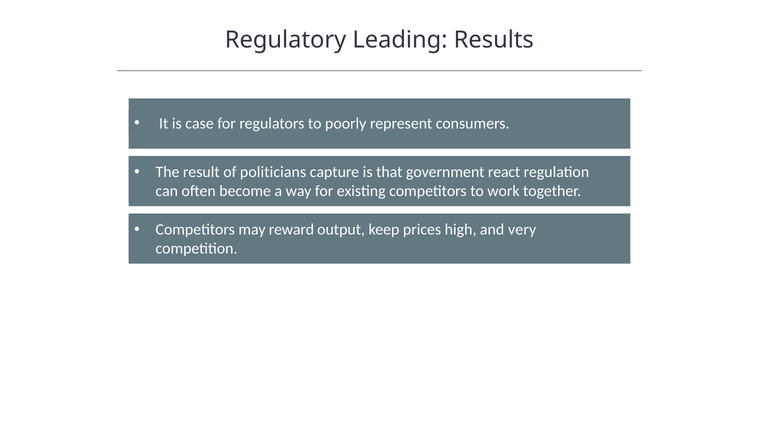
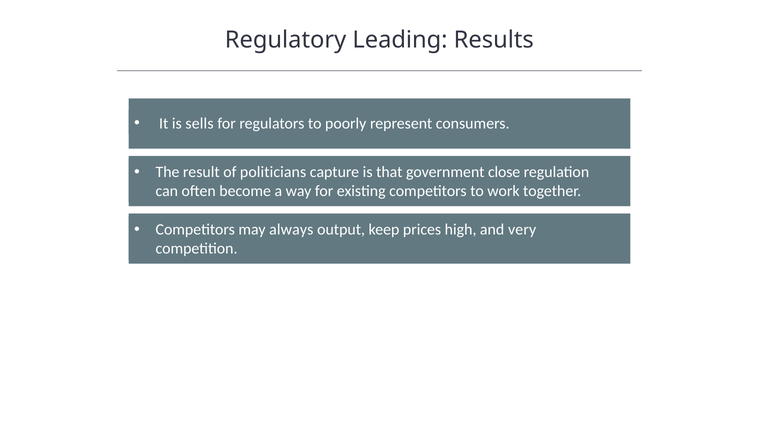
case: case -> sells
react: react -> close
reward: reward -> always
